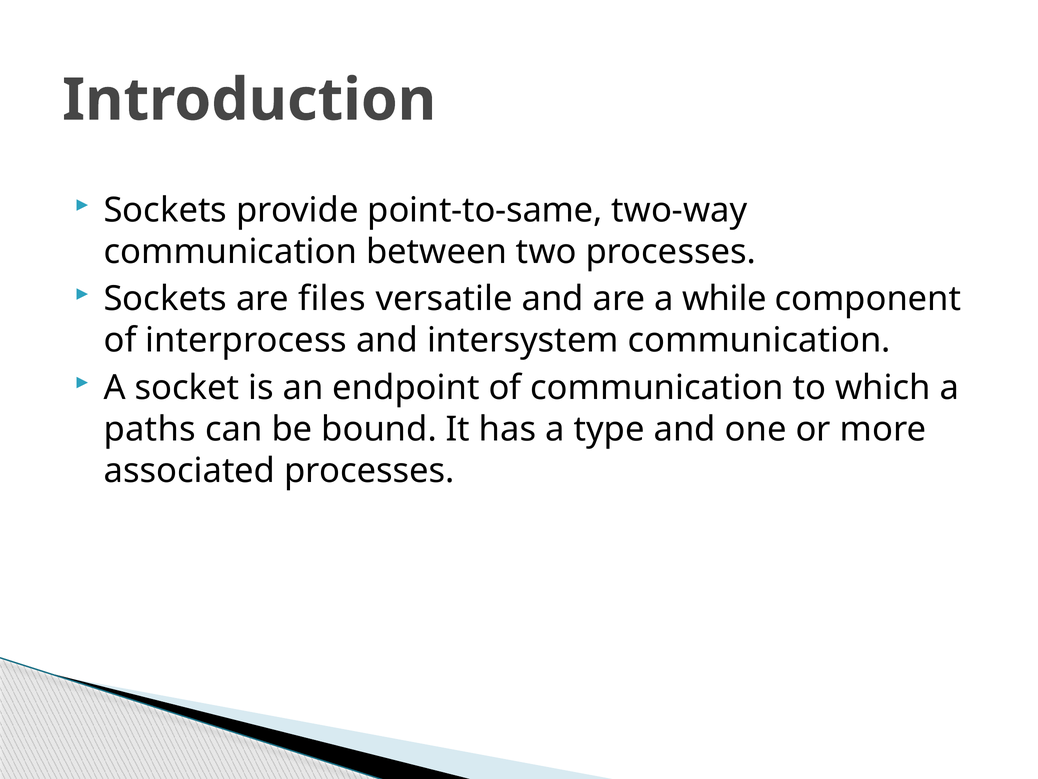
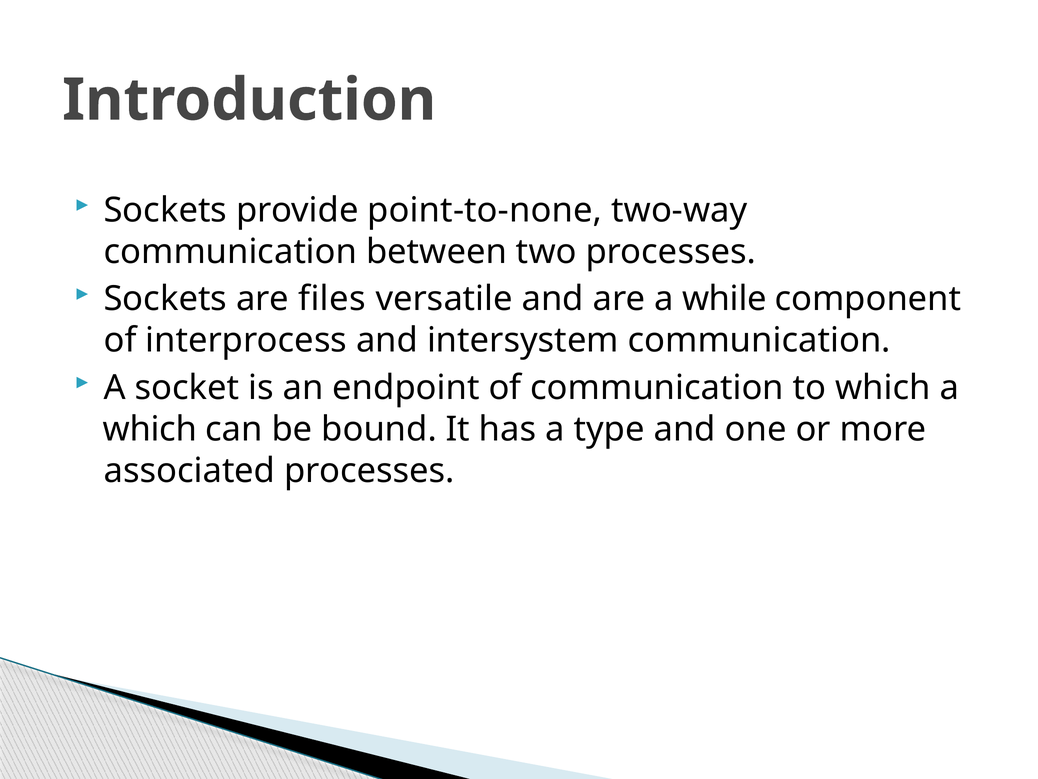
point-to-same: point-to-same -> point-to-none
paths at (150, 429): paths -> which
